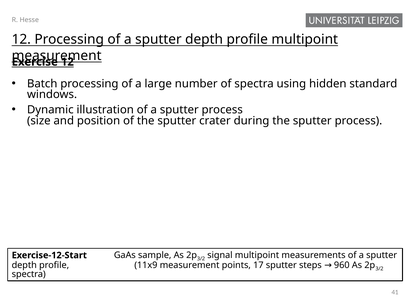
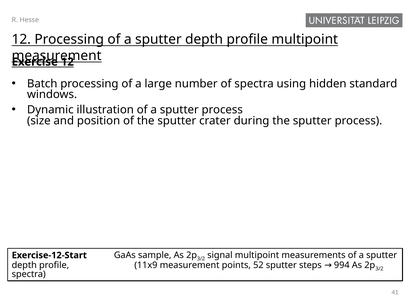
17: 17 -> 52
960: 960 -> 994
